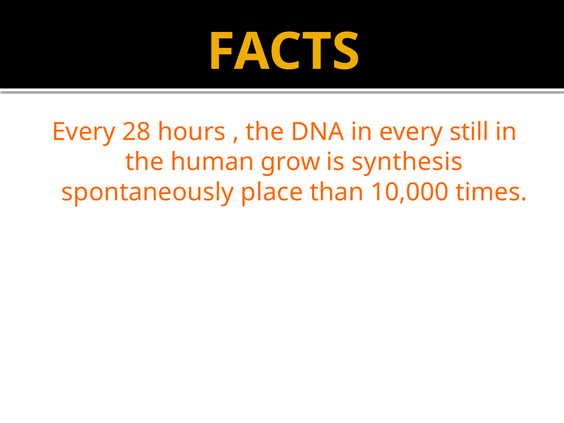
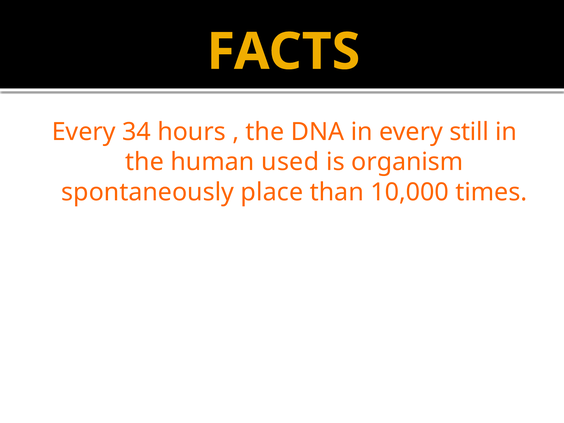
28: 28 -> 34
grow: grow -> used
synthesis: synthesis -> organism
